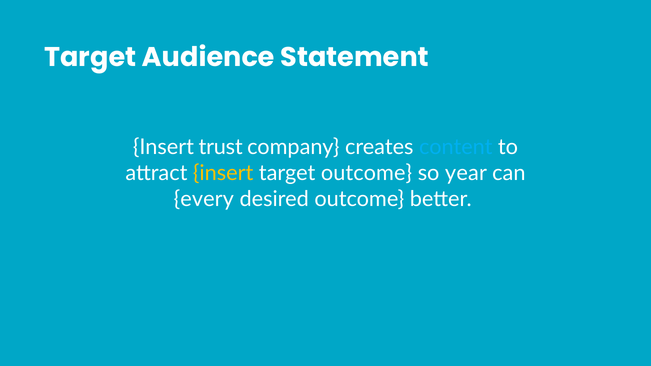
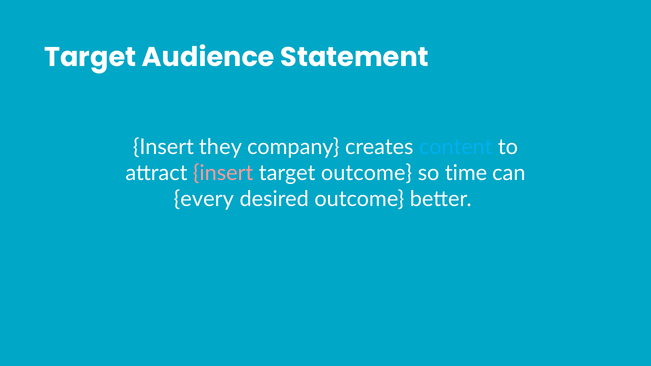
trust: trust -> they
insert at (223, 173) colour: yellow -> pink
year: year -> time
